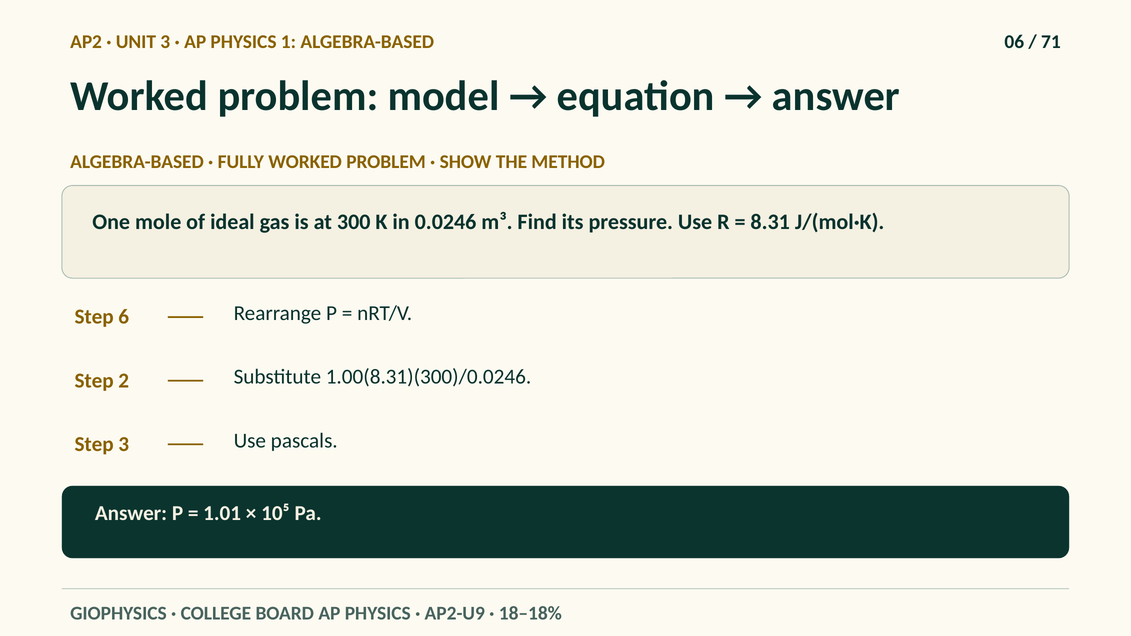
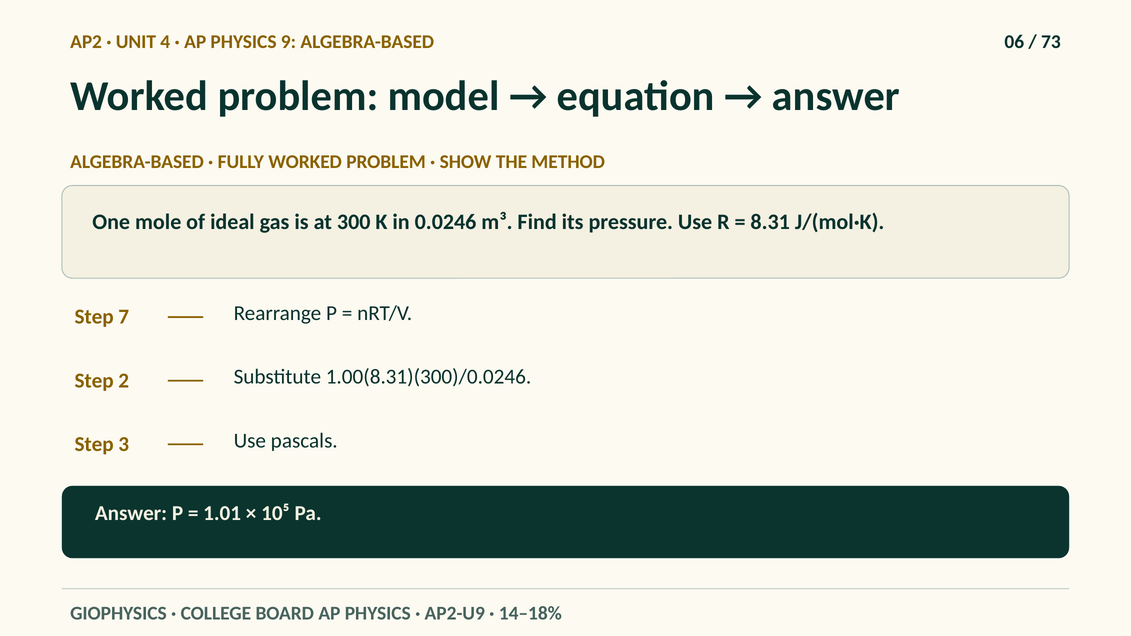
UNIT 3: 3 -> 4
1: 1 -> 9
71: 71 -> 73
6: 6 -> 7
18–18%: 18–18% -> 14–18%
